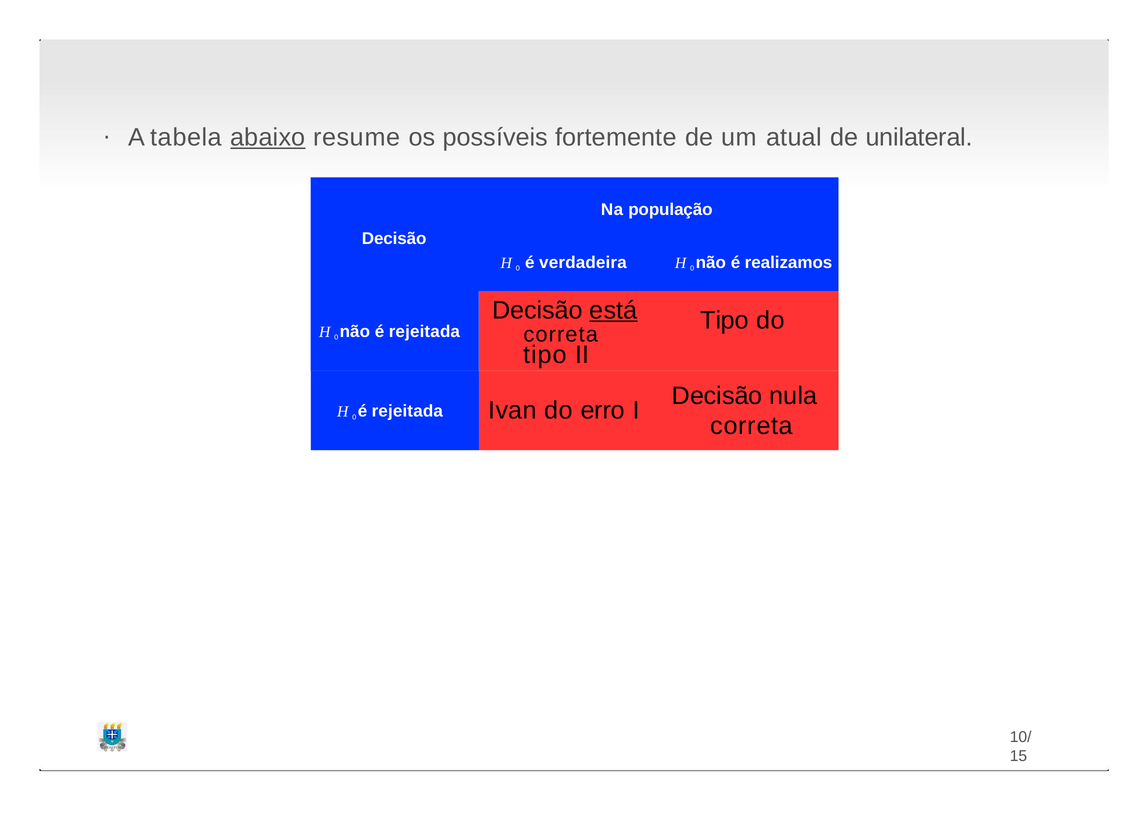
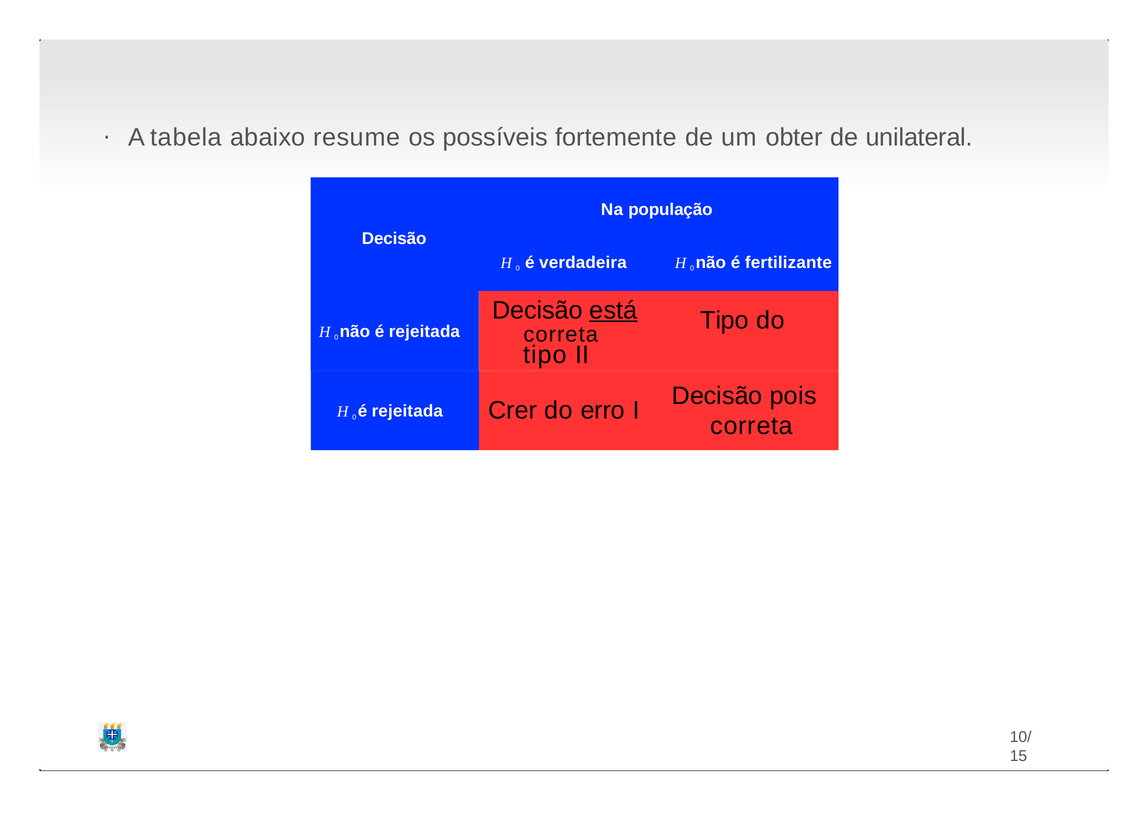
abaixo underline: present -> none
atual: atual -> obter
realizamos: realizamos -> fertilizante
nula: nula -> pois
Ivan: Ivan -> Crer
